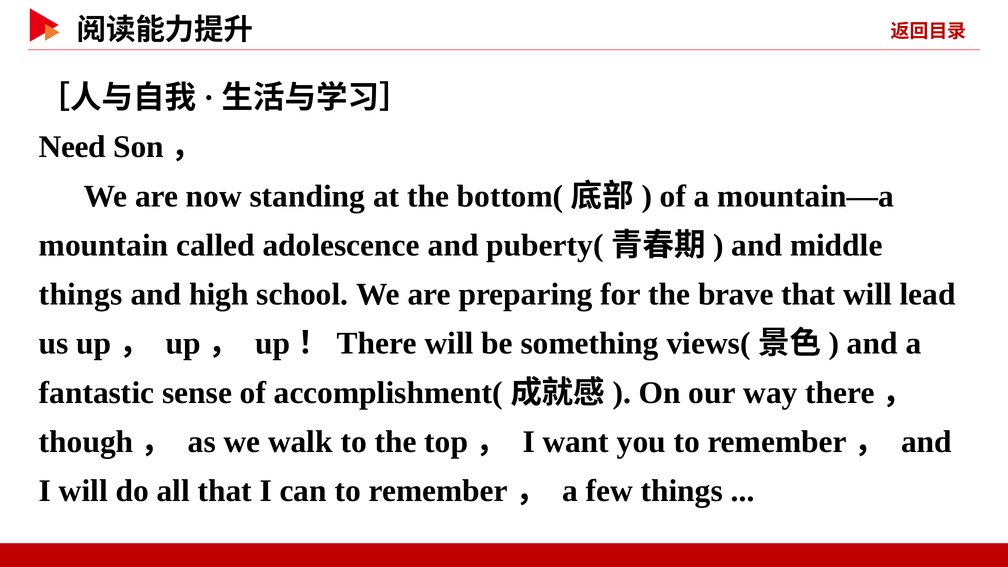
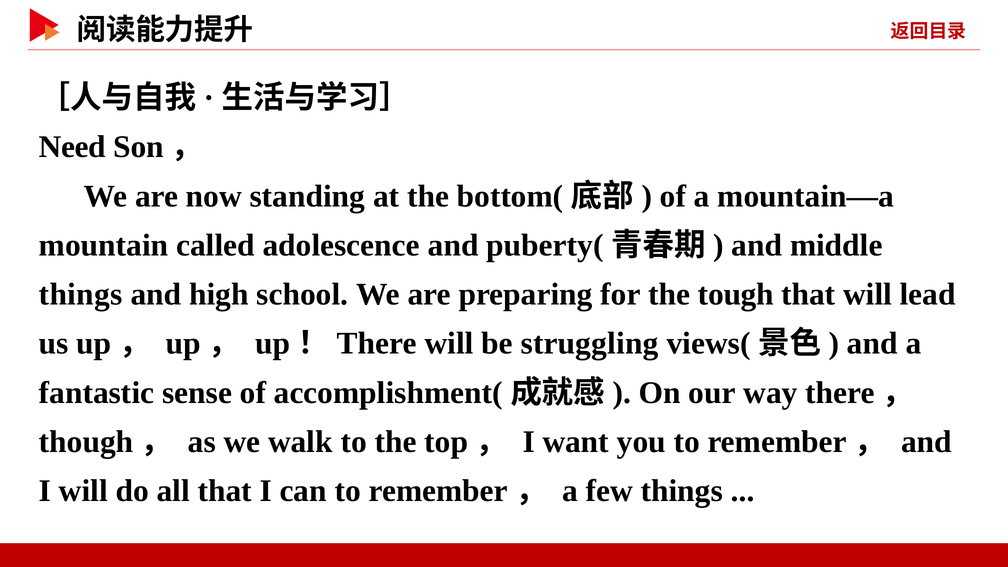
brave: brave -> tough
something: something -> struggling
